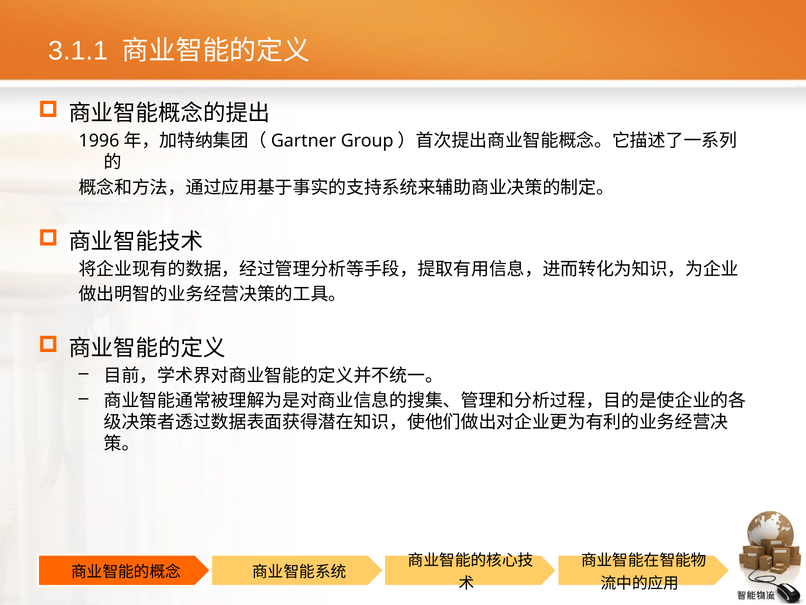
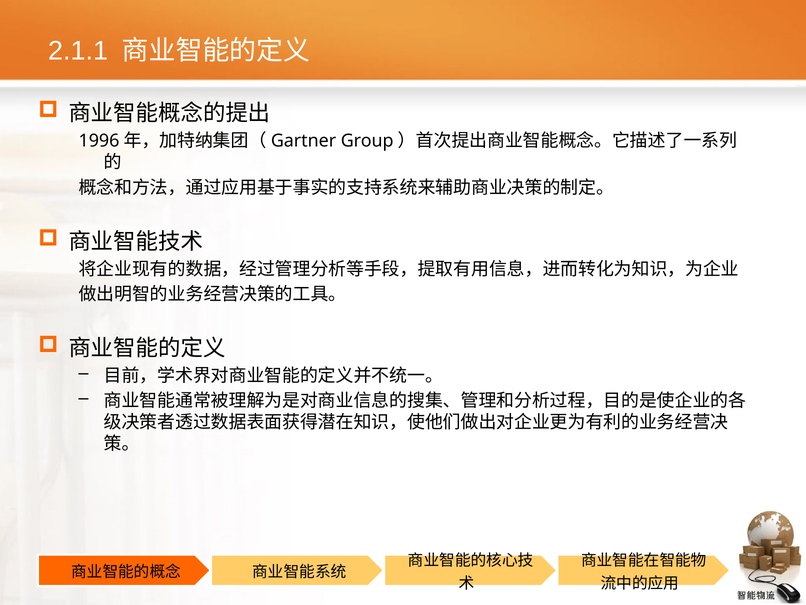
3.1.1: 3.1.1 -> 2.1.1
